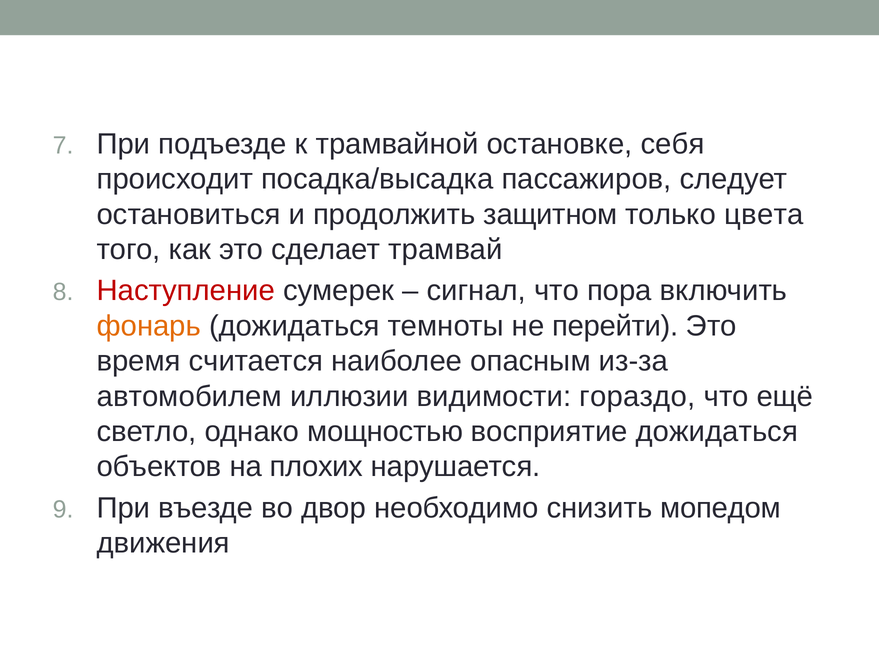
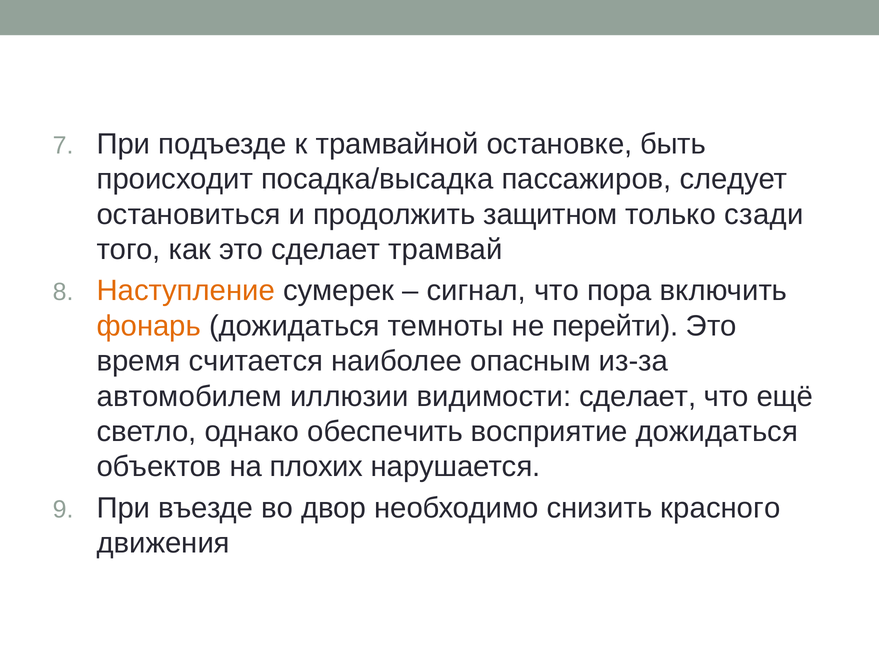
себя: себя -> быть
цвета: цвета -> сзади
Наступление colour: red -> orange
видимости гораздо: гораздо -> сделает
мощностью: мощностью -> обеспечить
мопедом: мопедом -> красного
